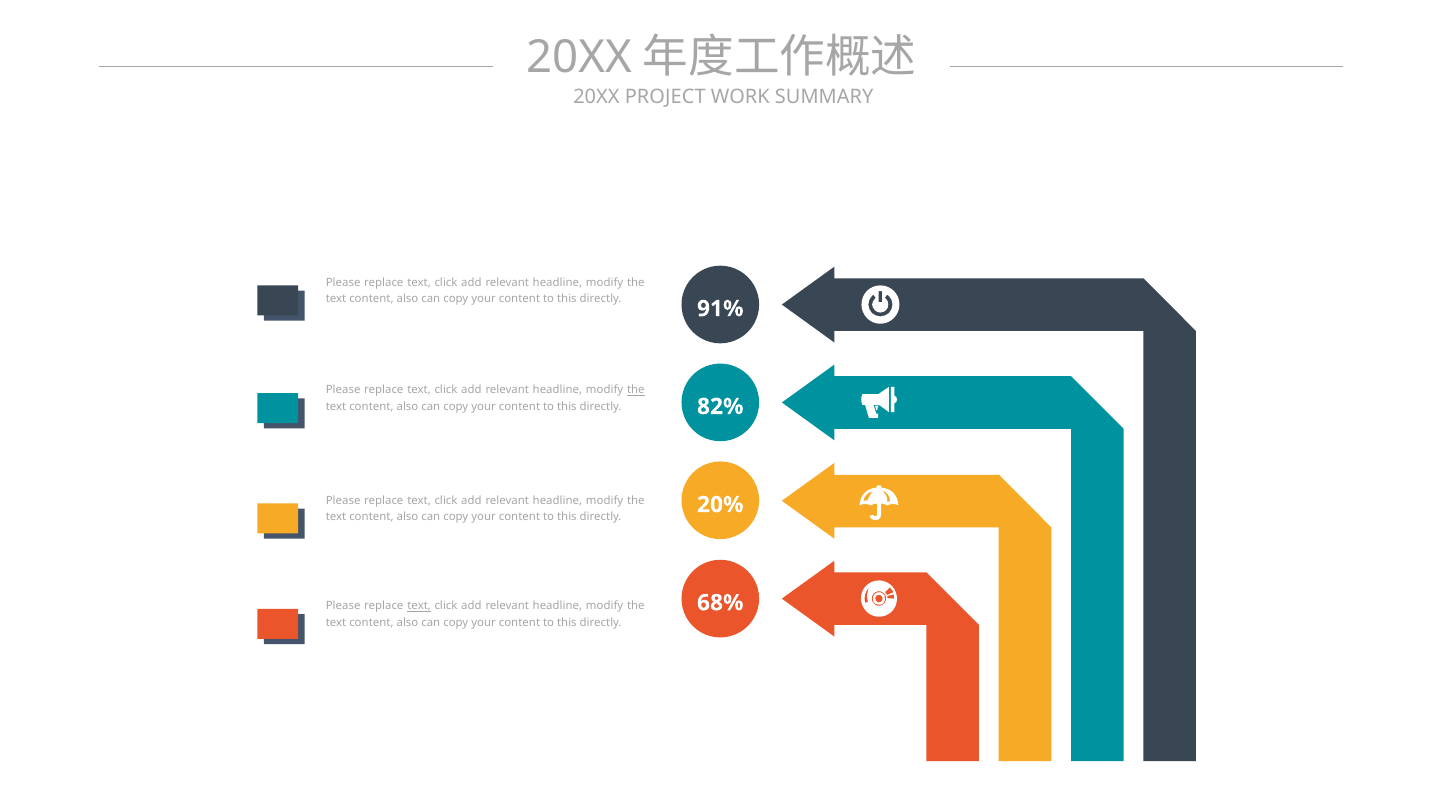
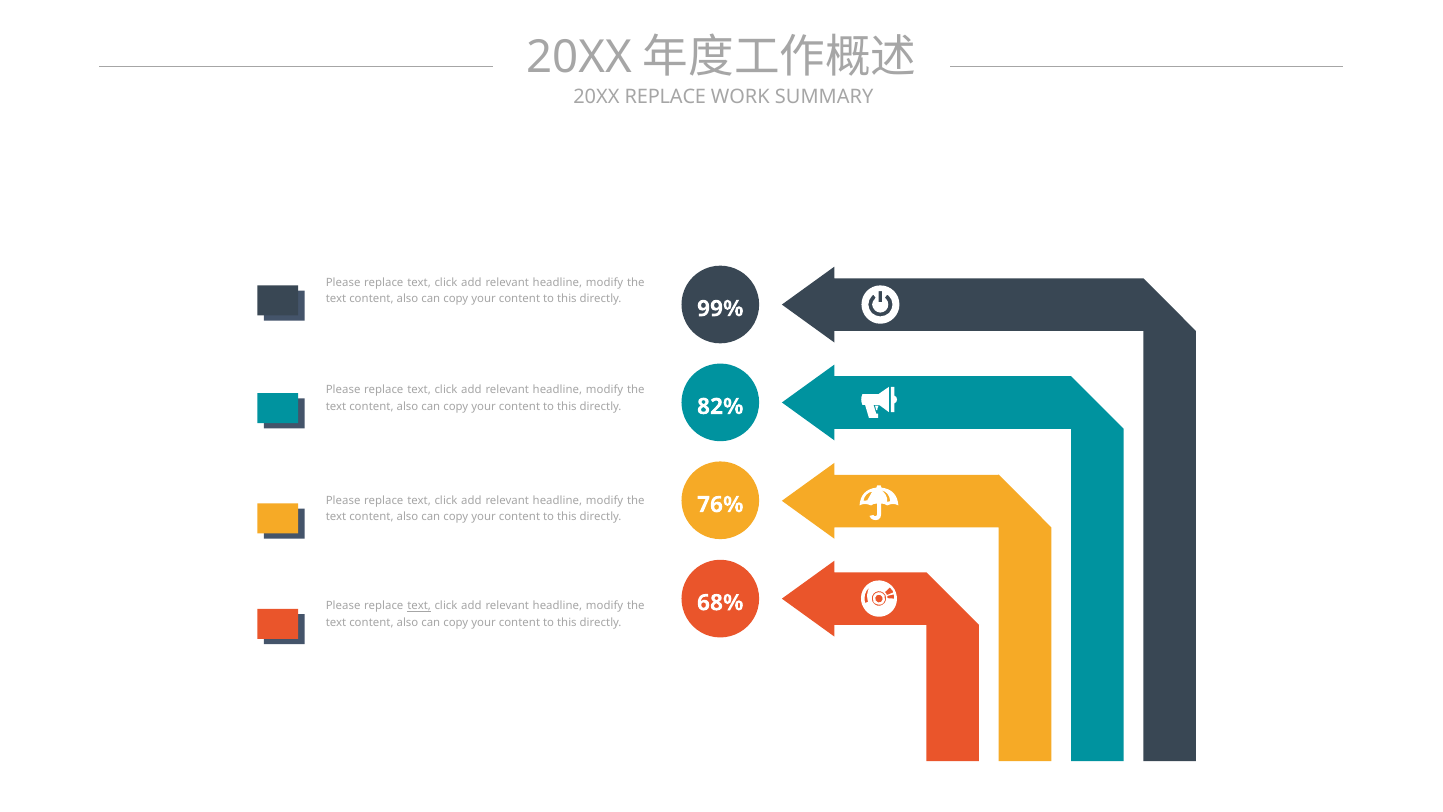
20XX PROJECT: PROJECT -> REPLACE
91%: 91% -> 99%
the at (636, 390) underline: present -> none
20%: 20% -> 76%
